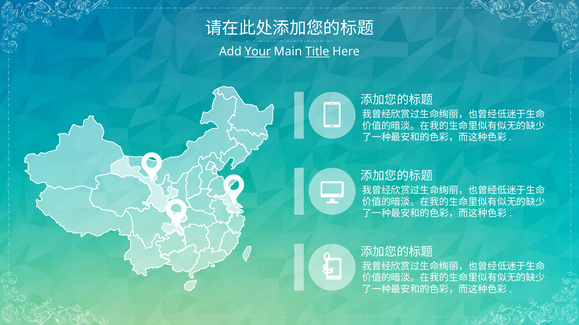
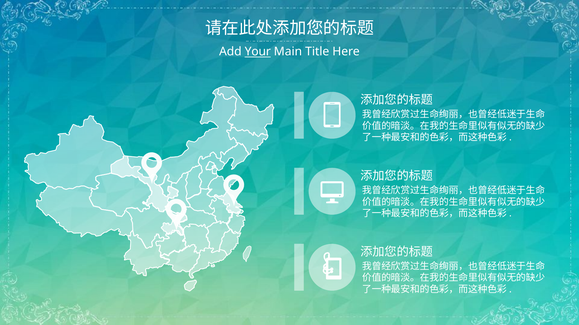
Title underline: present -> none
